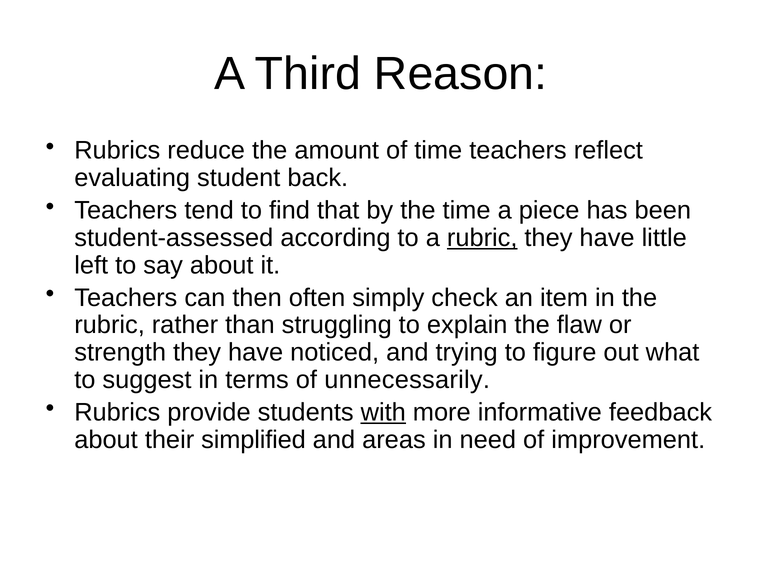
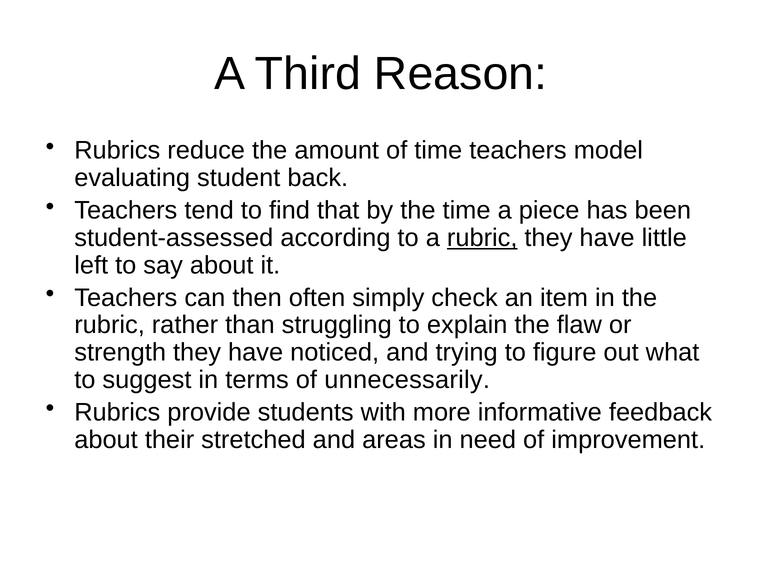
reflect: reflect -> model
with underline: present -> none
simplified: simplified -> stretched
